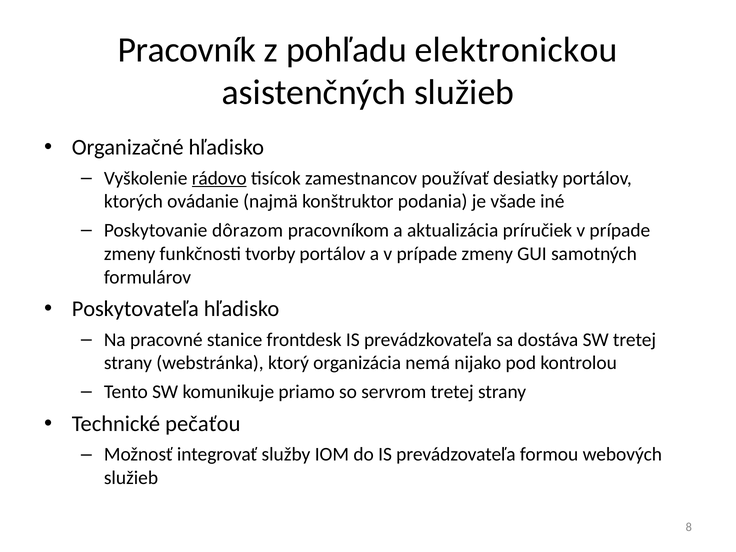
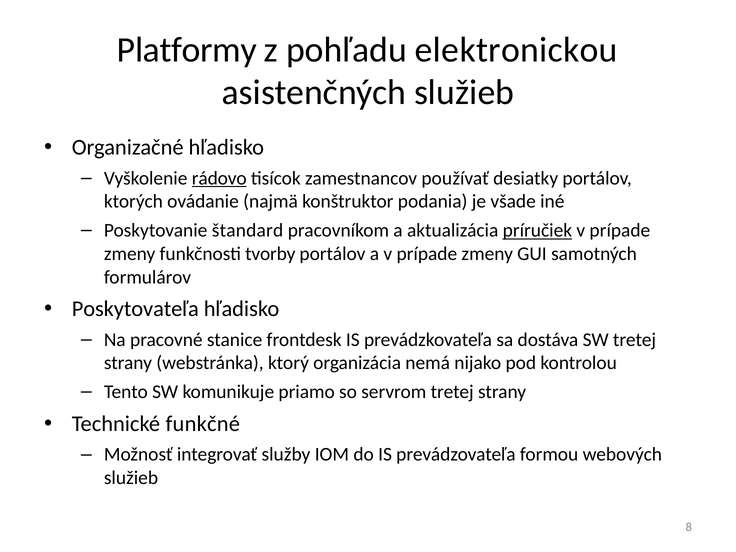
Pracovník: Pracovník -> Platformy
dôrazom: dôrazom -> štandard
príručiek underline: none -> present
pečaťou: pečaťou -> funkčné
